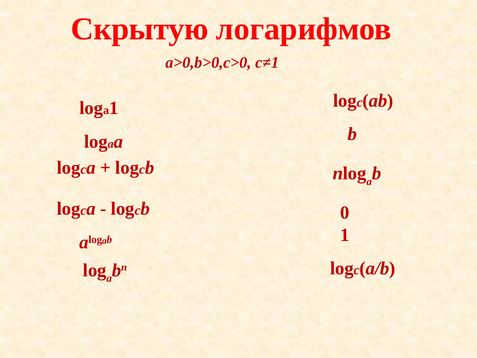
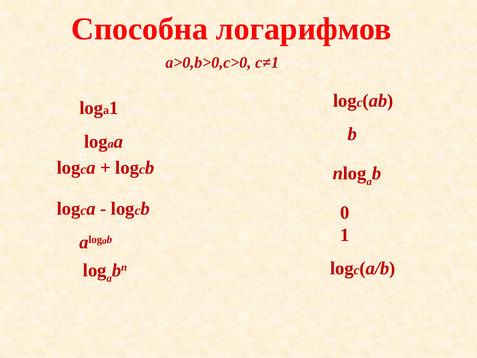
Скрытую: Скрытую -> Способна
